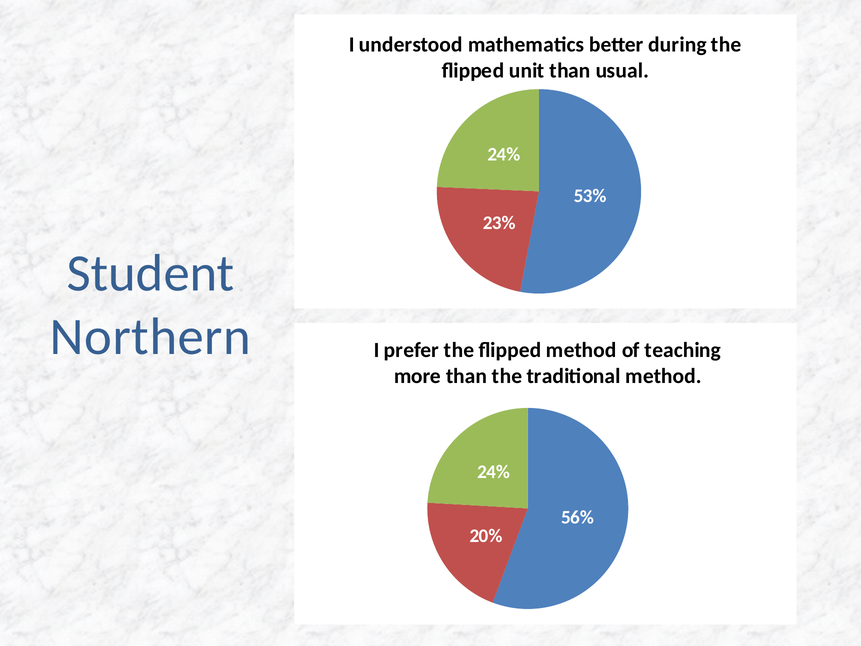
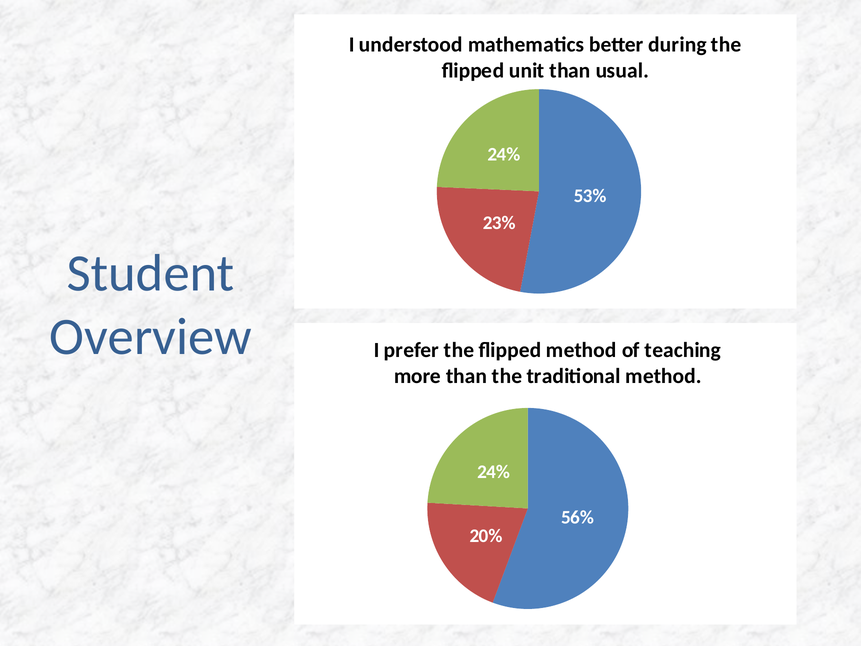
Northern: Northern -> Overview
